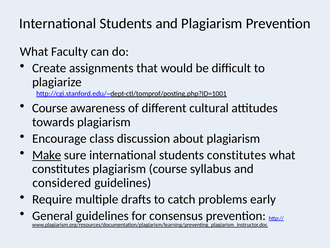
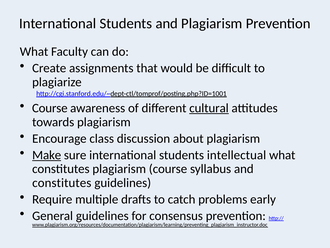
cultural underline: none -> present
students constitutes: constitutes -> intellectual
considered at (62, 183): considered -> constitutes
